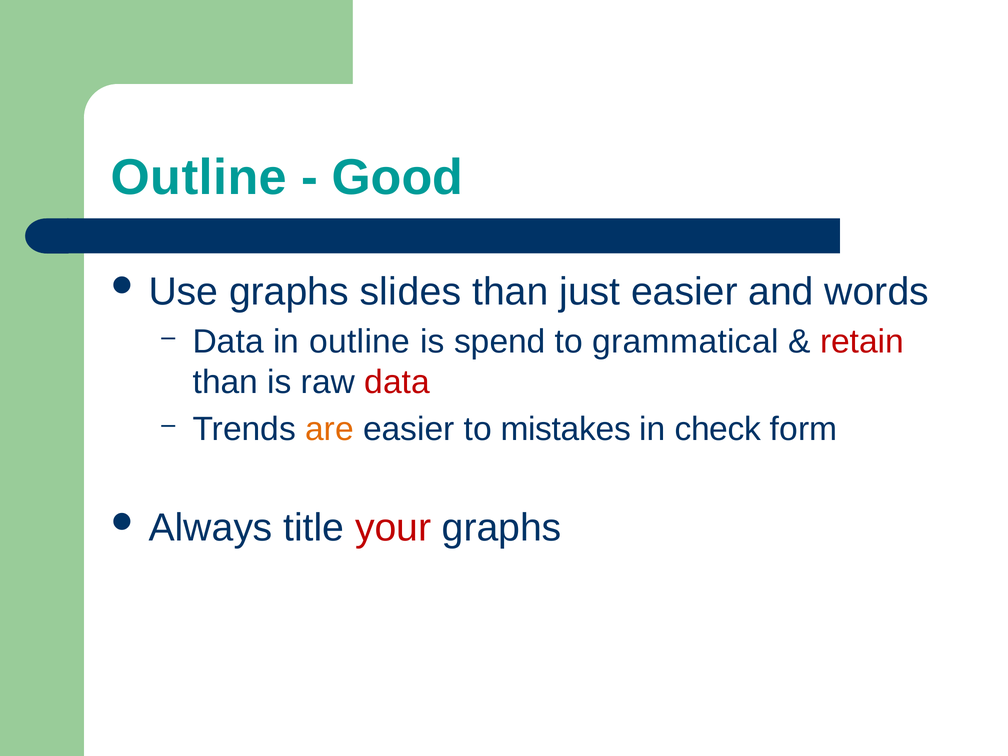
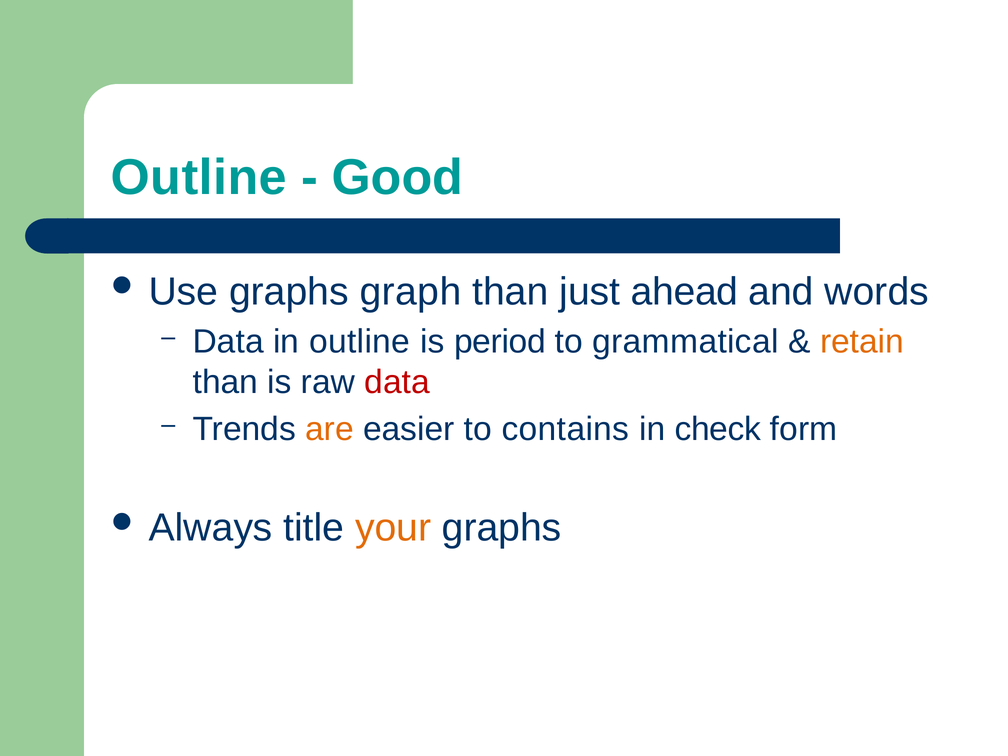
slides: slides -> graph
just easier: easier -> ahead
spend: spend -> period
retain colour: red -> orange
mistakes: mistakes -> contains
your colour: red -> orange
